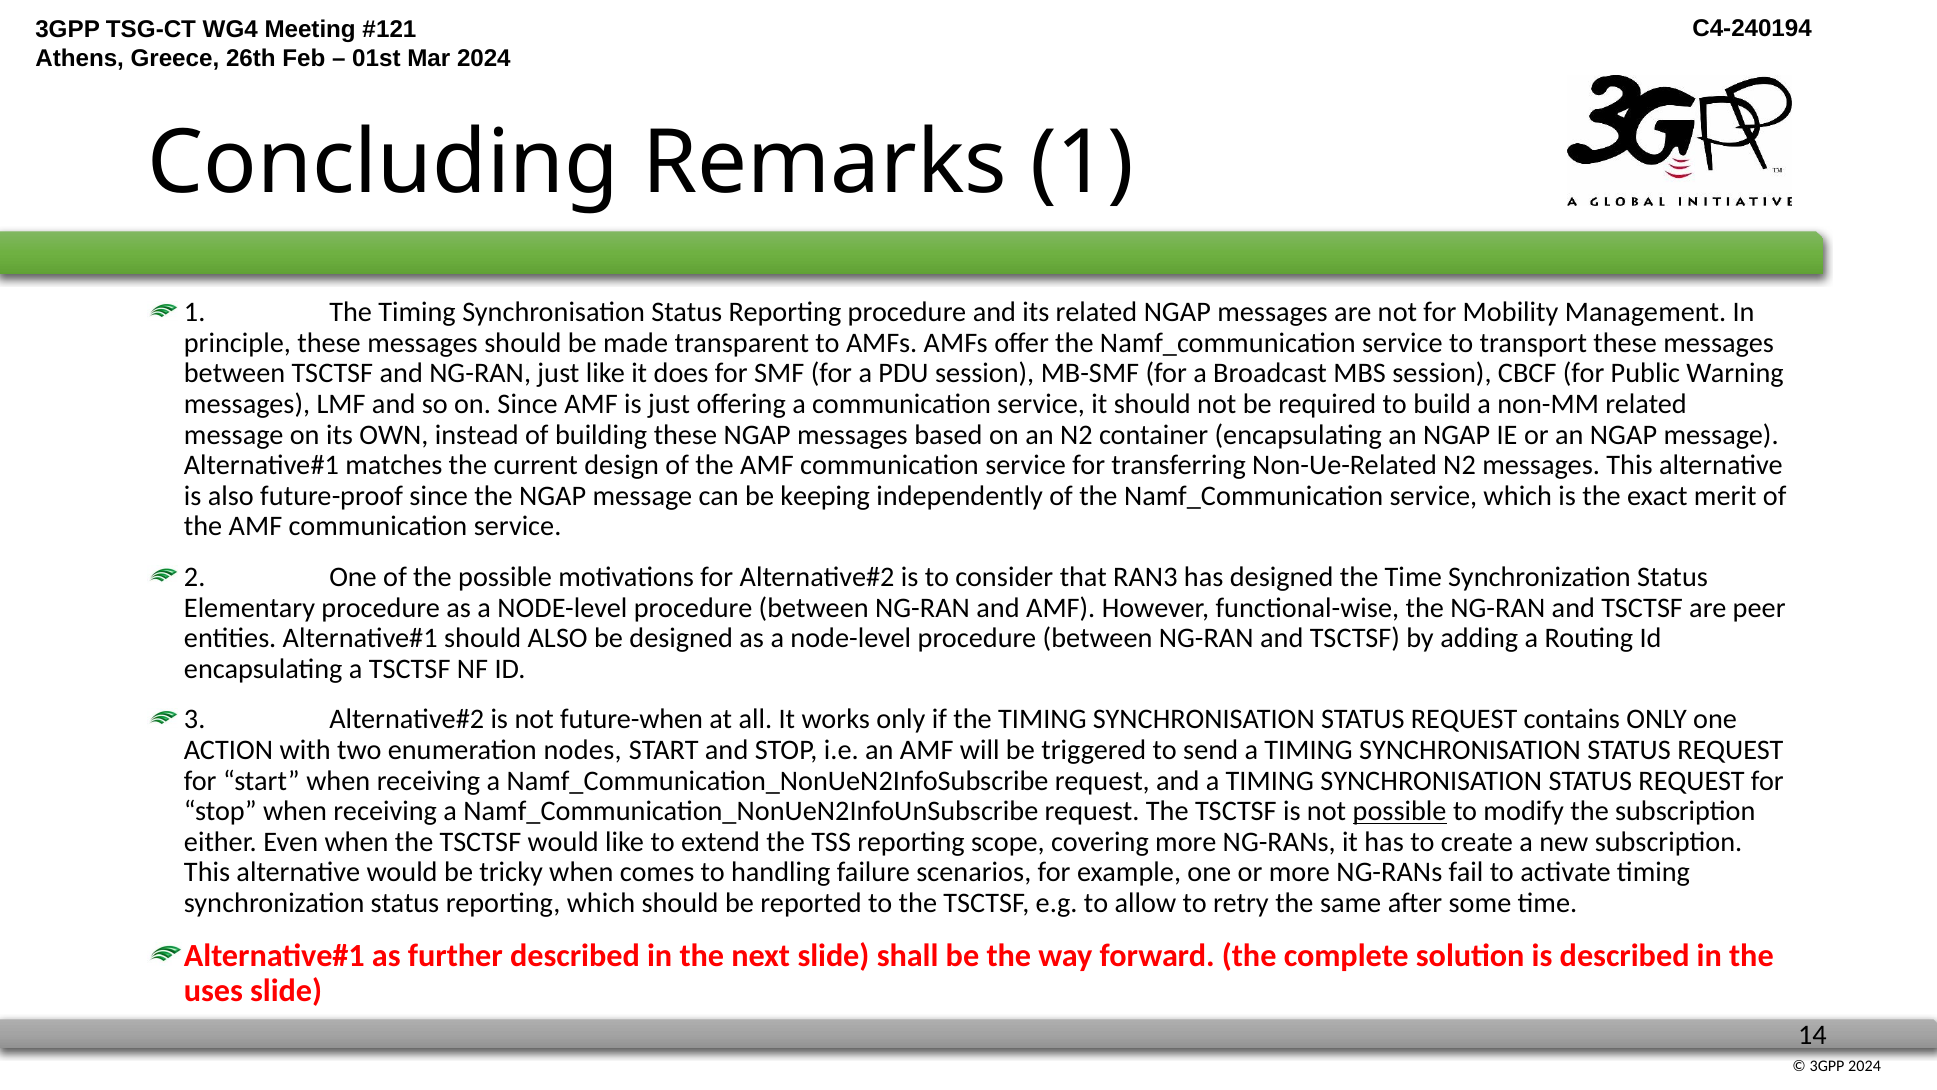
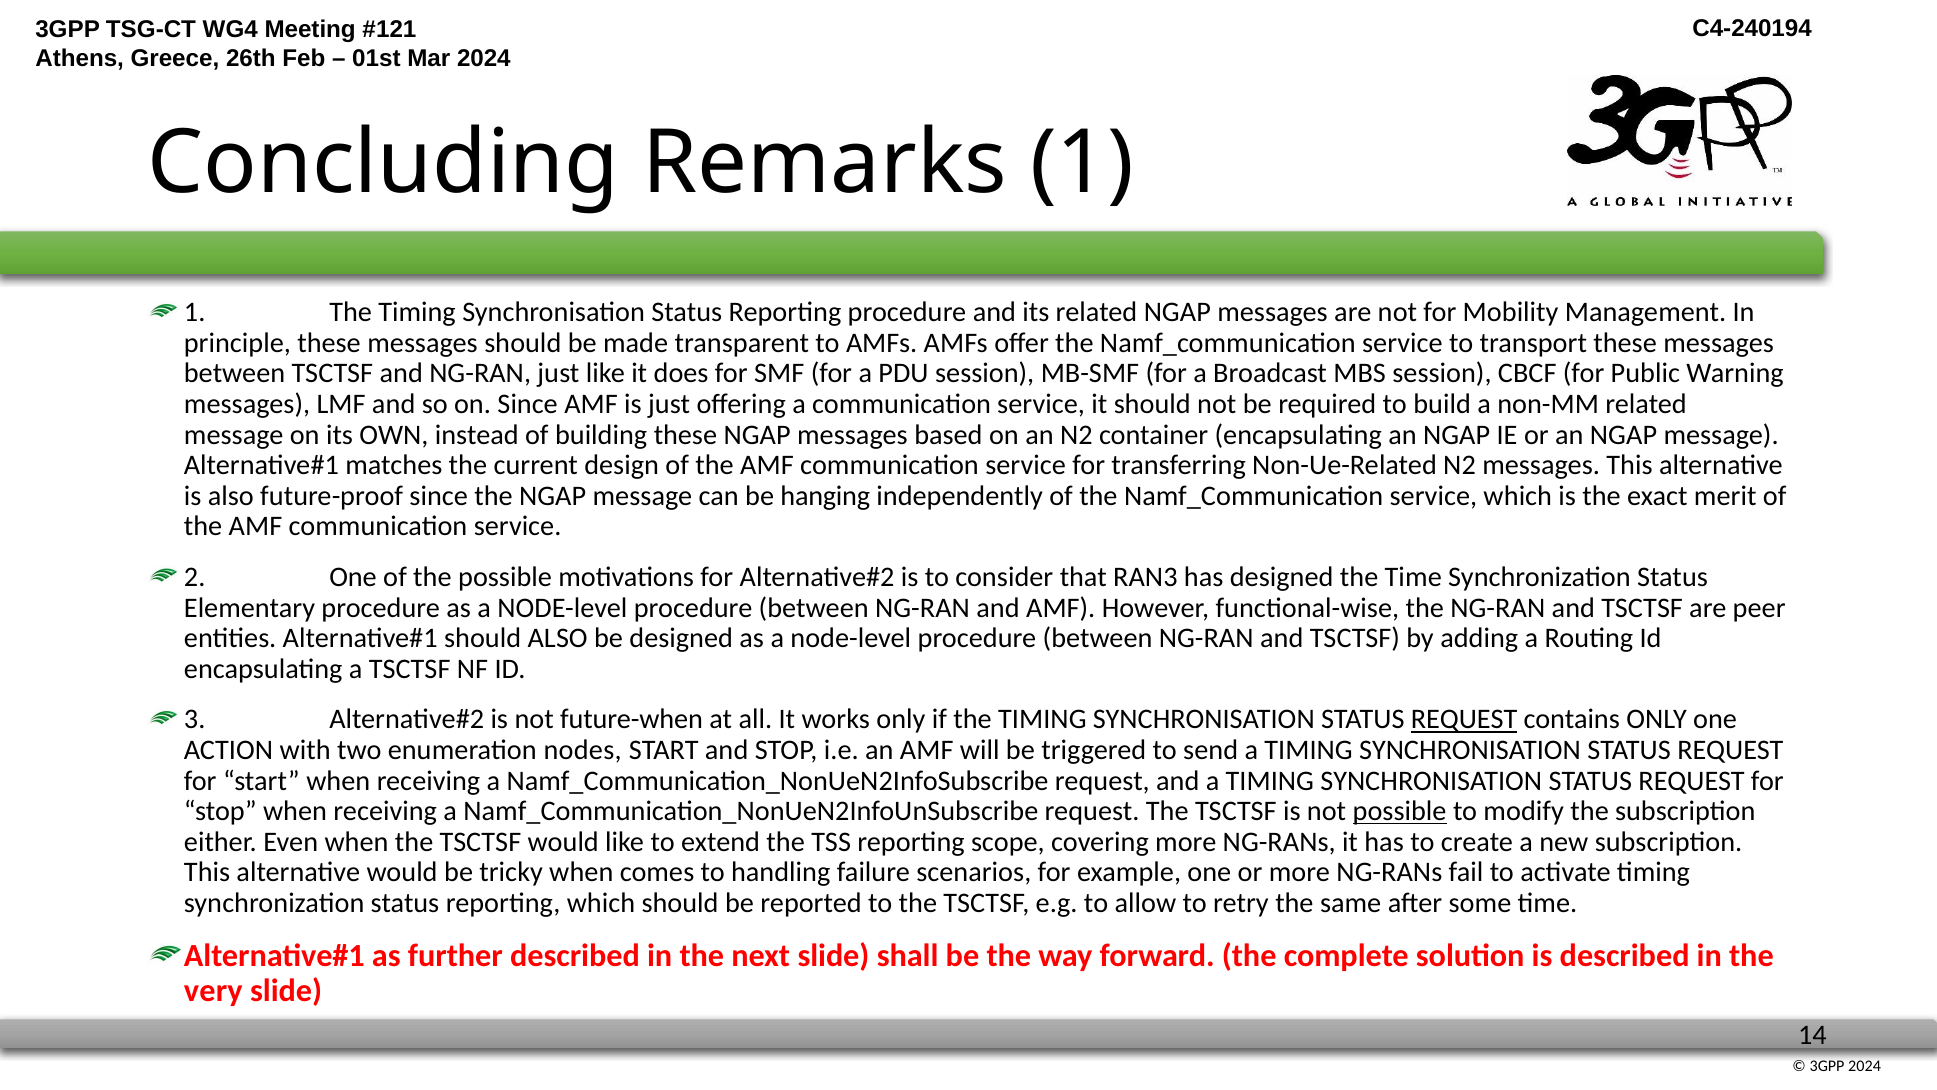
keeping: keeping -> hanging
REQUEST at (1464, 719) underline: none -> present
uses: uses -> very
